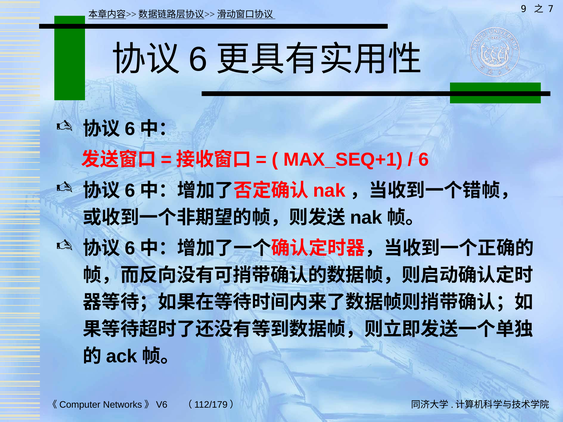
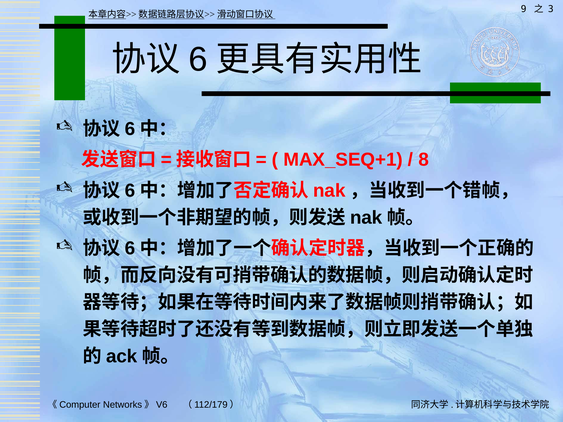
7: 7 -> 3
6 at (424, 160): 6 -> 8
